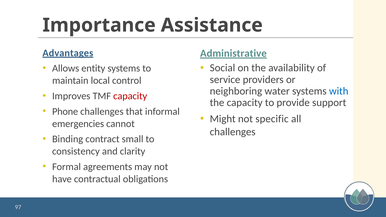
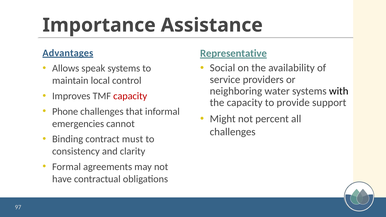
Administrative: Administrative -> Representative
entity: entity -> speak
with colour: blue -> black
specific: specific -> percent
small: small -> must
